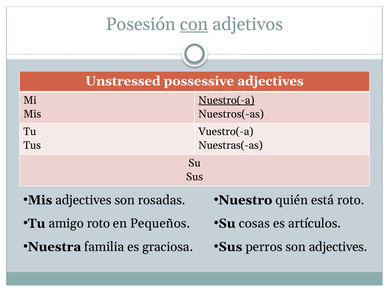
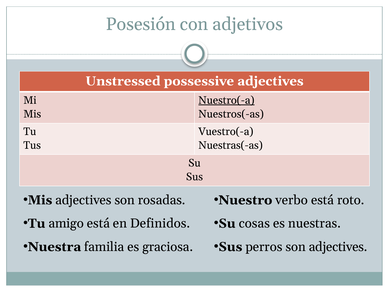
con underline: present -> none
quién: quién -> verbo
amigo roto: roto -> está
Pequeños: Pequeños -> Definidos
artículos: artículos -> nuestras
